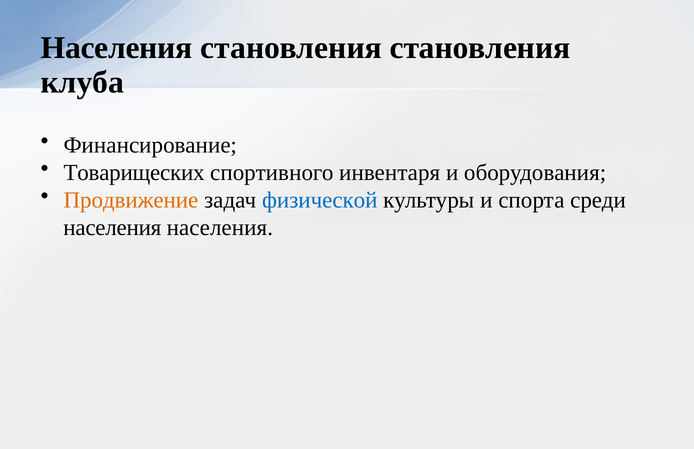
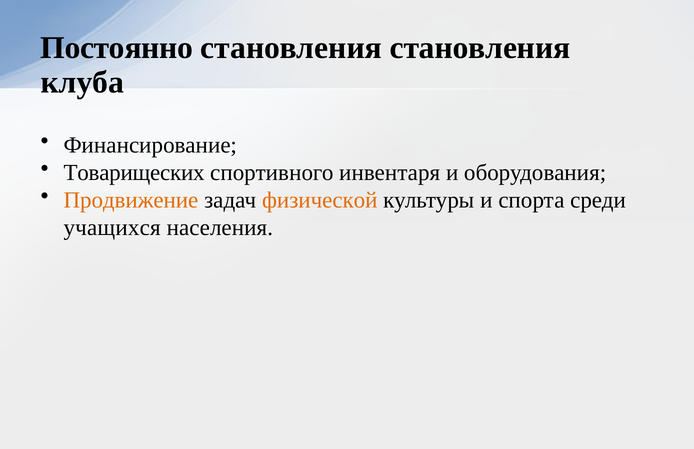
Населения at (117, 48): Населения -> Постоянно
физической colour: blue -> orange
населения at (112, 228): населения -> учащихся
